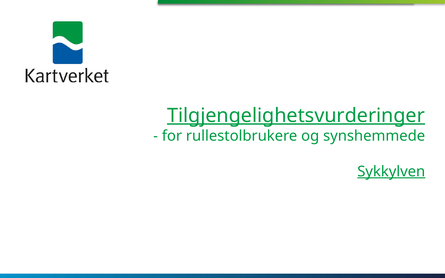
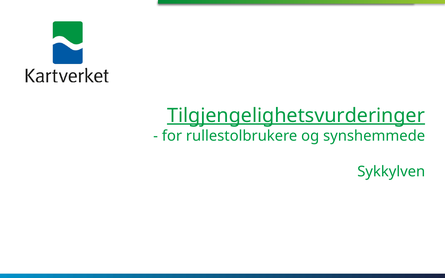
Sykkylven underline: present -> none
